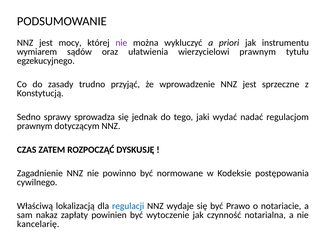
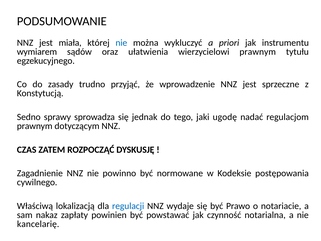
mocy: mocy -> miała
nie at (121, 43) colour: purple -> blue
wydać: wydać -> ugodę
wytoczenie: wytoczenie -> powstawać
